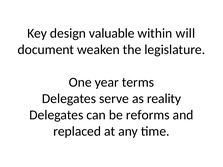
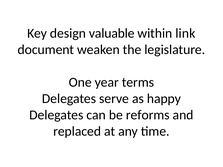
will: will -> link
reality: reality -> happy
